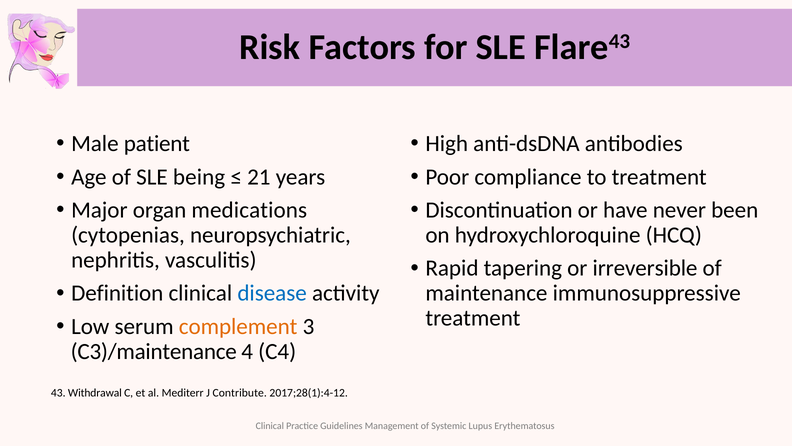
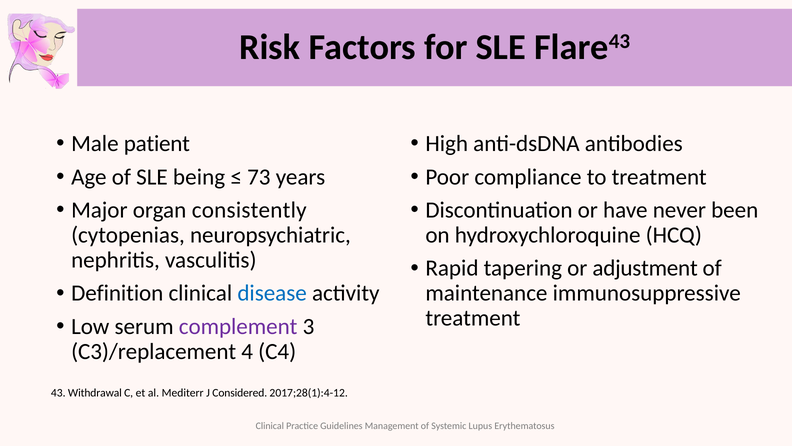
21: 21 -> 73
medications: medications -> consistently
irreversible: irreversible -> adjustment
complement colour: orange -> purple
C3)/maintenance: C3)/maintenance -> C3)/replacement
Contribute: Contribute -> Considered
